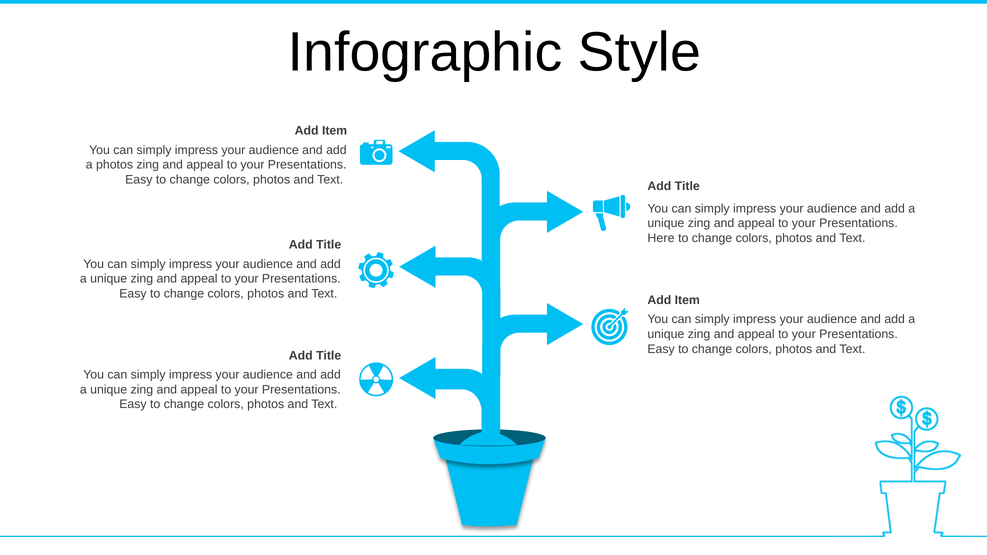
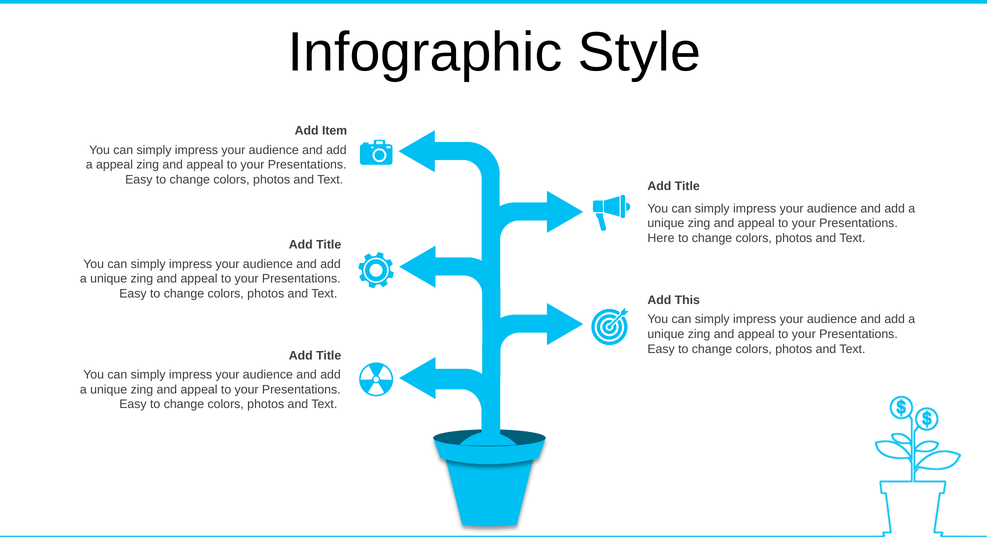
a photos: photos -> appeal
Item at (687, 300): Item -> This
